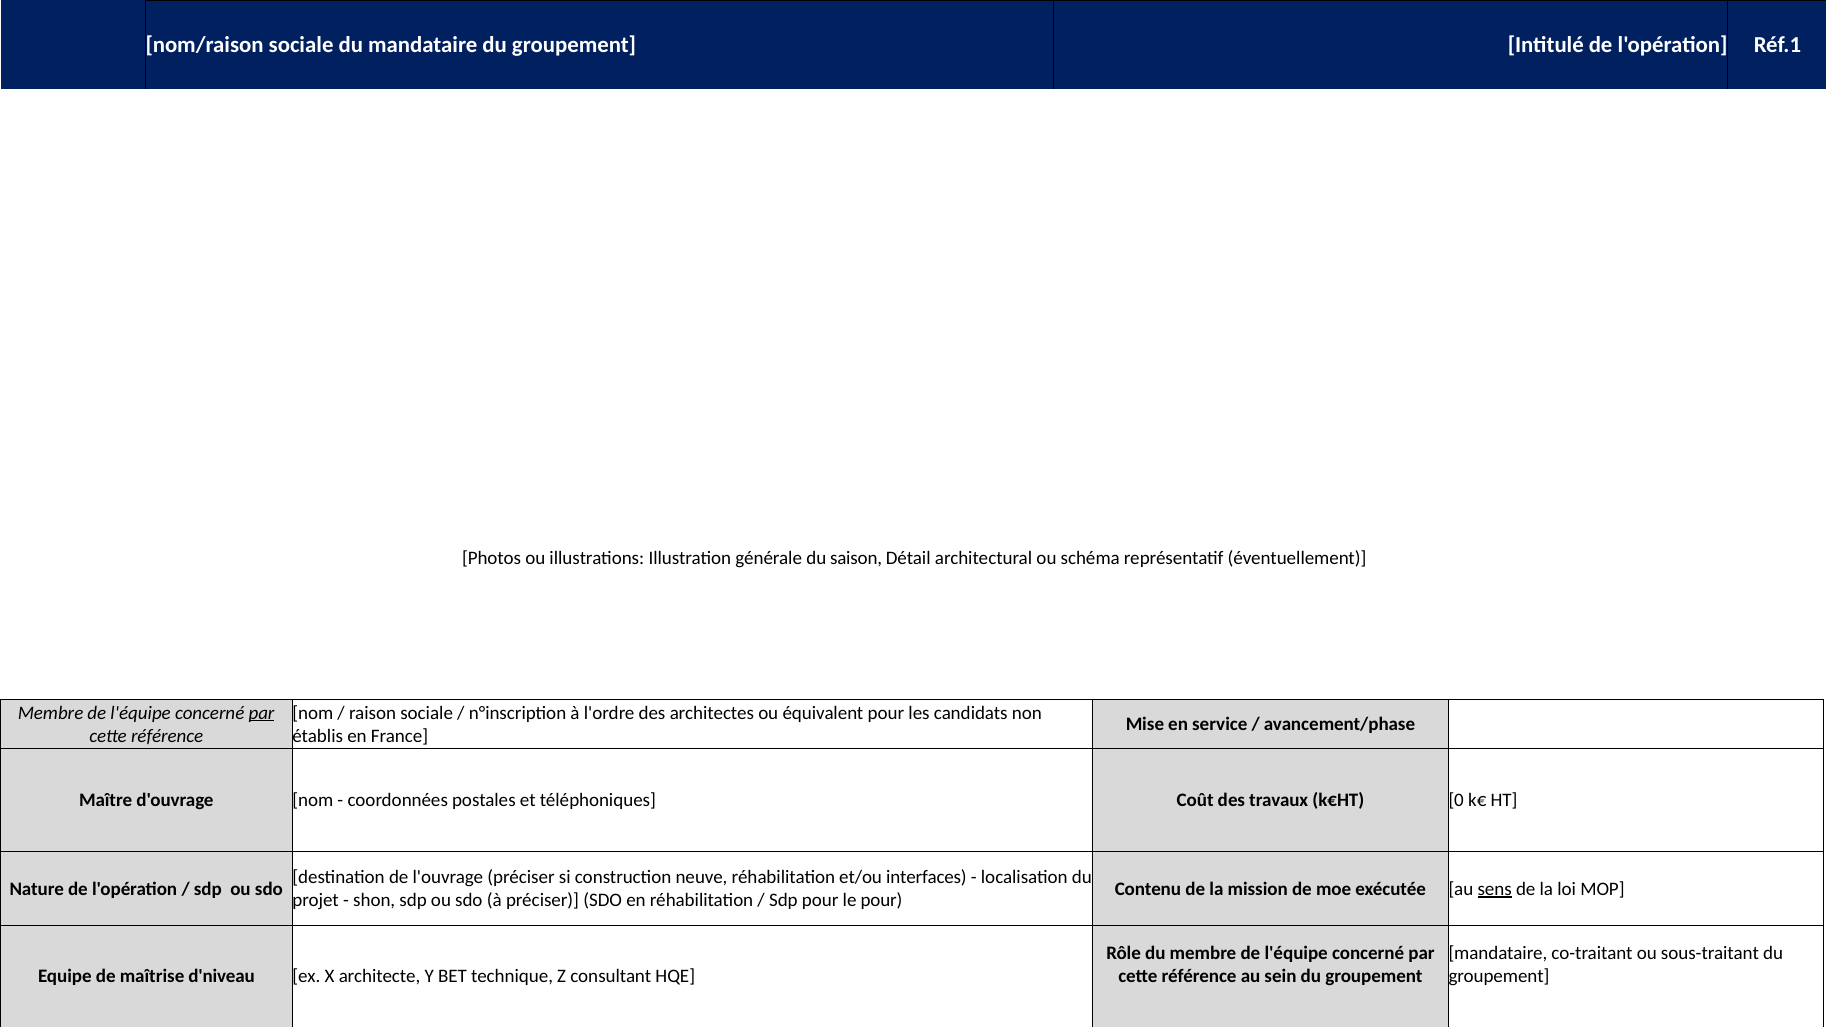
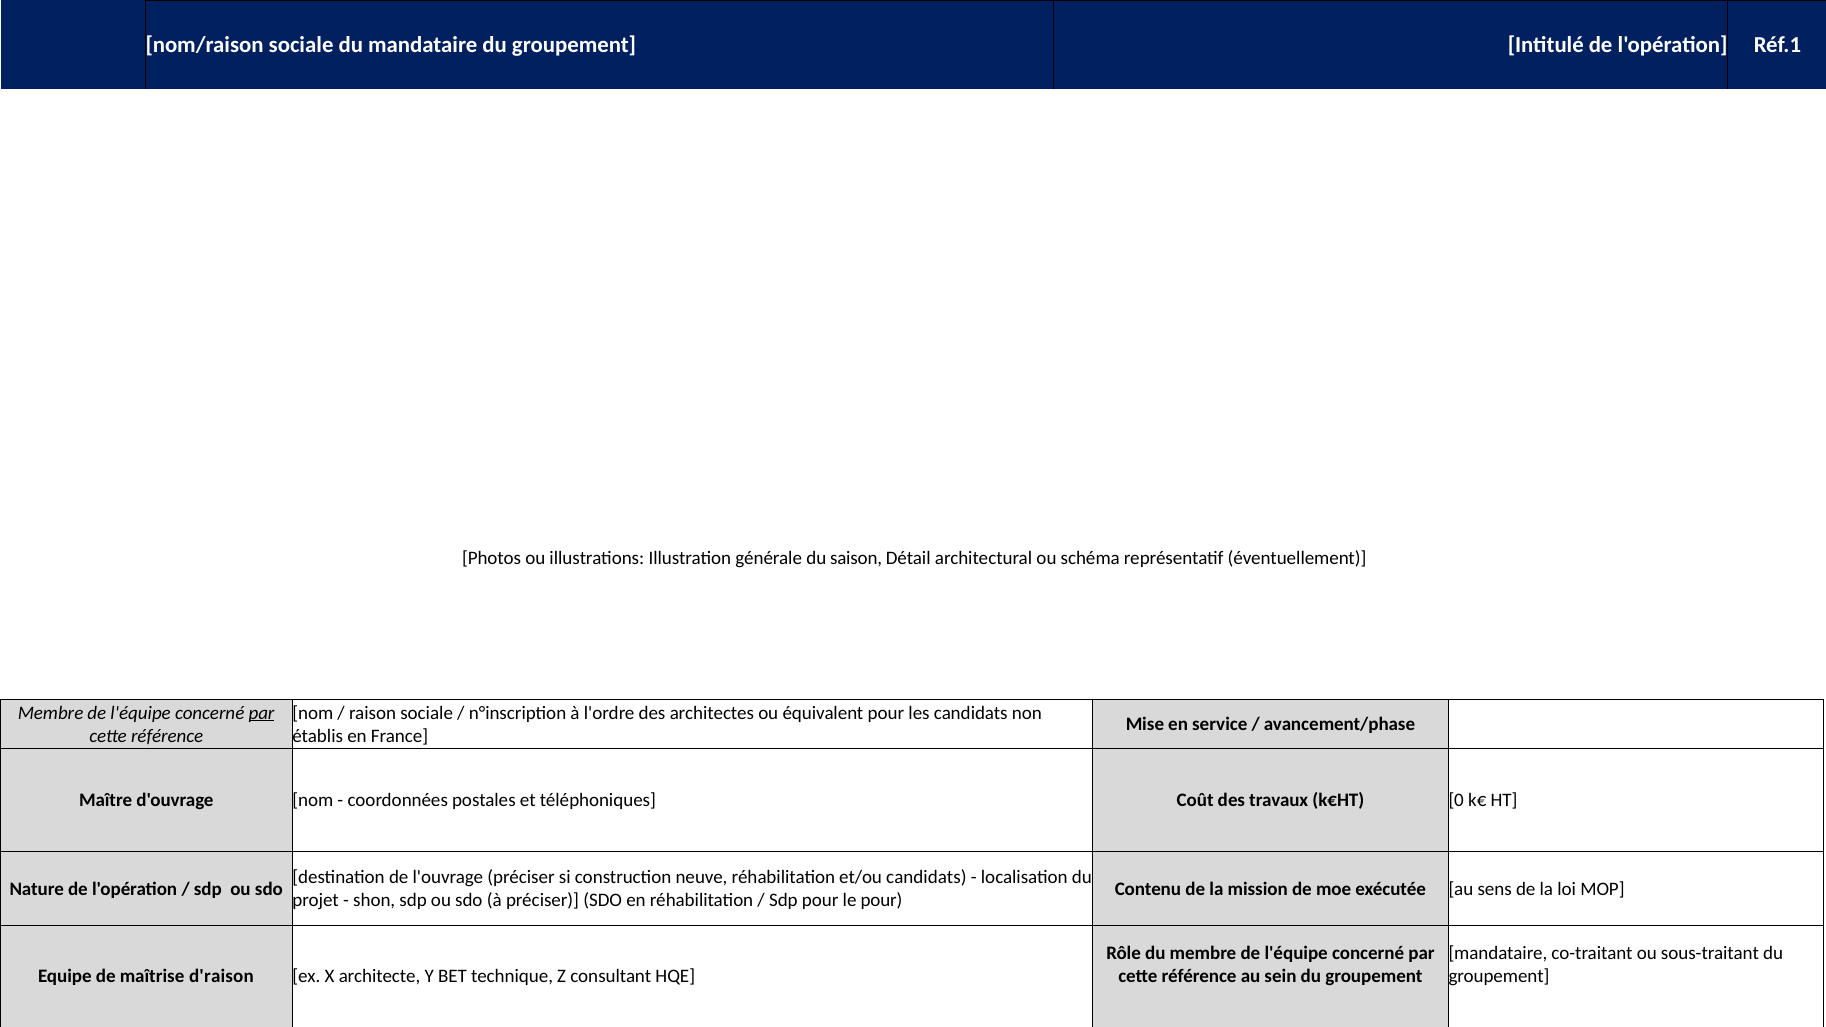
et/ou interfaces: interfaces -> candidats
sens underline: present -> none
d'niveau: d'niveau -> d'raison
